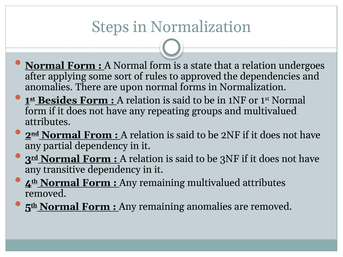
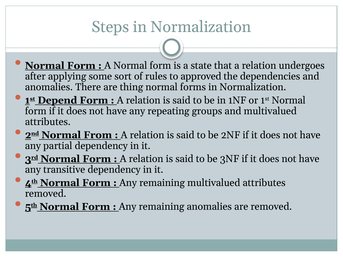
upon: upon -> thing
Besides: Besides -> Depend
